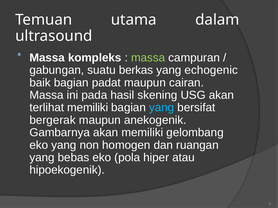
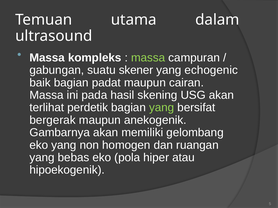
berkas: berkas -> skener
terlihat memiliki: memiliki -> perdetik
yang at (162, 108) colour: light blue -> light green
